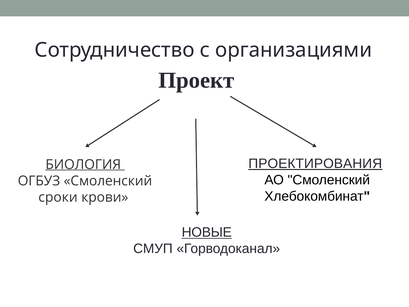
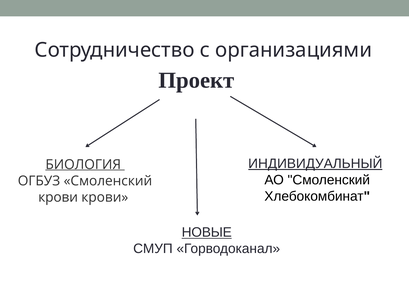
ПРОЕКТИРОВАНИЯ: ПРОЕКТИРОВАНИЯ -> ИНДИВИДУАЛЬНЫЙ
сроки at (58, 197): сроки -> крови
